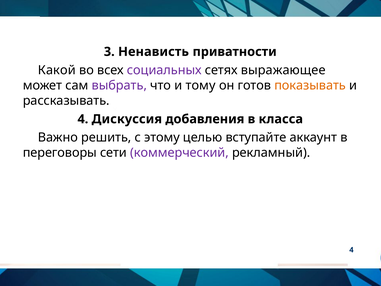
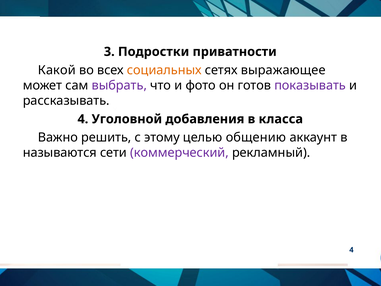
Ненависть: Ненависть -> Подростки
социальных colour: purple -> orange
тому: тому -> фото
показывать colour: orange -> purple
Дискуссия: Дискуссия -> Уголовной
вступайте: вступайте -> общению
переговоры: переговоры -> называются
